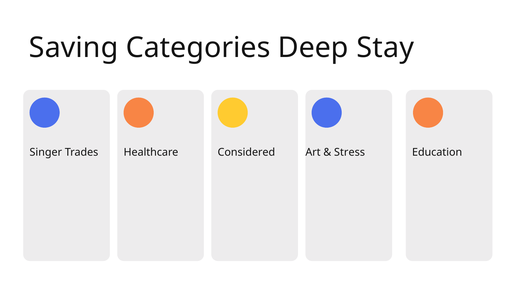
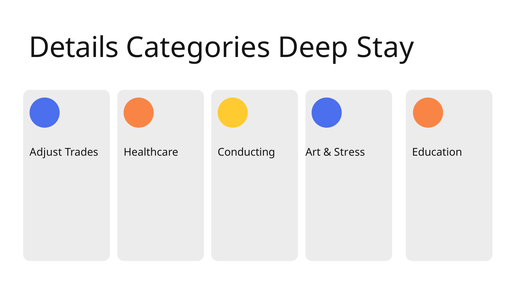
Saving: Saving -> Details
Singer: Singer -> Adjust
Considered: Considered -> Conducting
